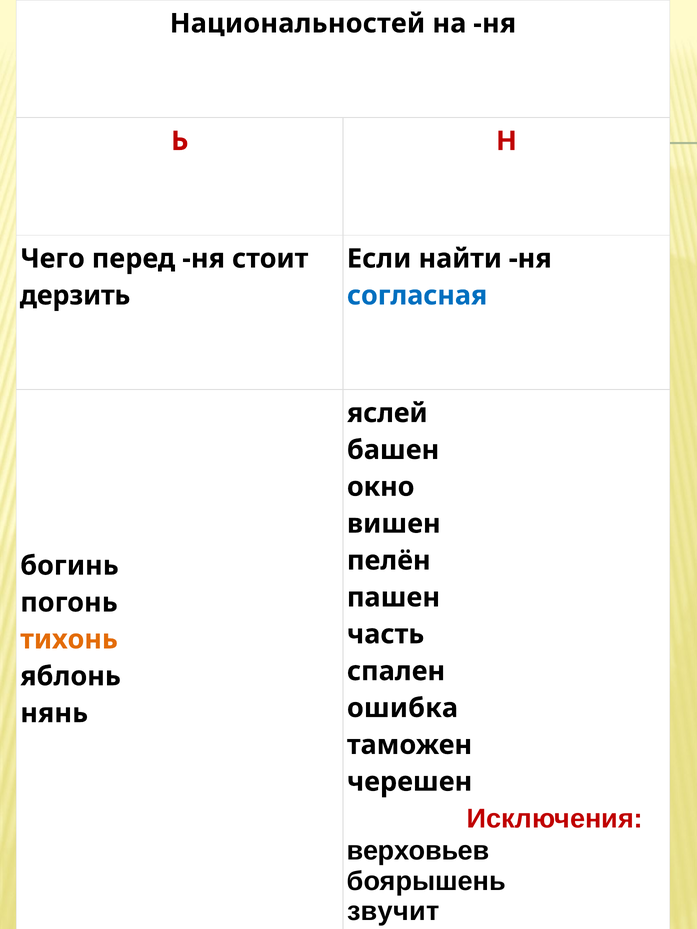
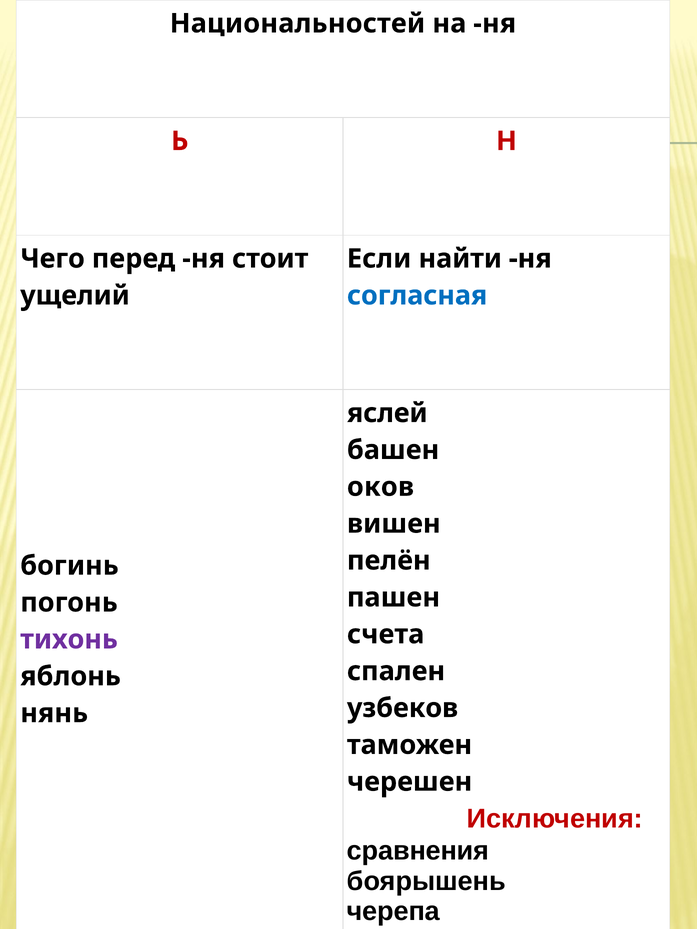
дерзить: дерзить -> ущелий
окно: окно -> оков
часть: часть -> счета
тихонь colour: orange -> purple
ошибка: ошибка -> узбеков
верховьев: верховьев -> сравнения
звучит: звучит -> черепа
